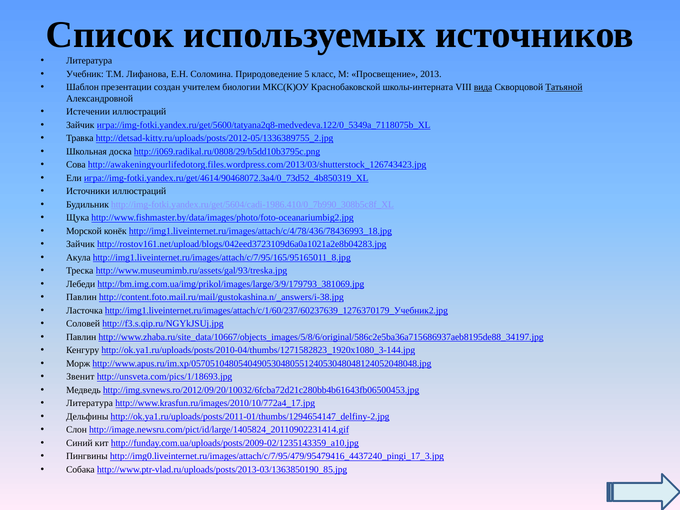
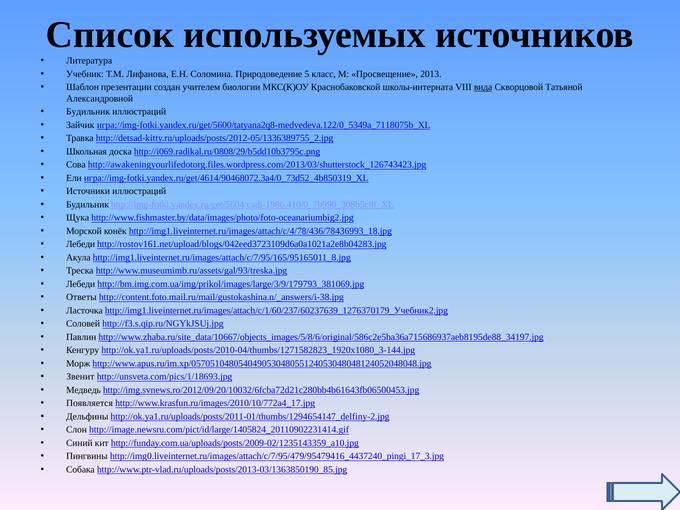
Татьяной underline: present -> none
Истечении at (88, 112): Истечении -> Будильник
Зайчик at (80, 244): Зайчик -> Лебеди
Павлин at (81, 297): Павлин -> Ответы
Литература at (90, 403): Литература -> Появляется
